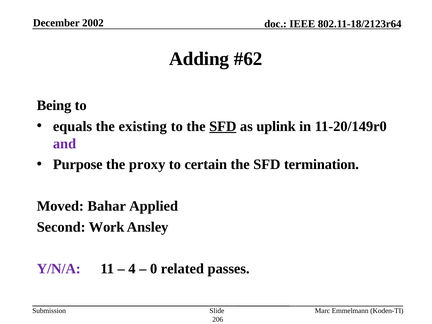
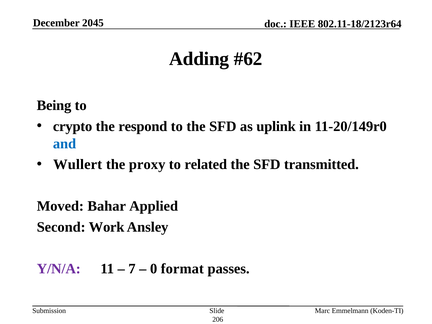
2002: 2002 -> 2045
equals: equals -> crypto
existing: existing -> respond
SFD at (223, 126) underline: present -> none
and colour: purple -> blue
Purpose: Purpose -> Wullert
certain: certain -> related
termination: termination -> transmitted
4: 4 -> 7
related: related -> format
